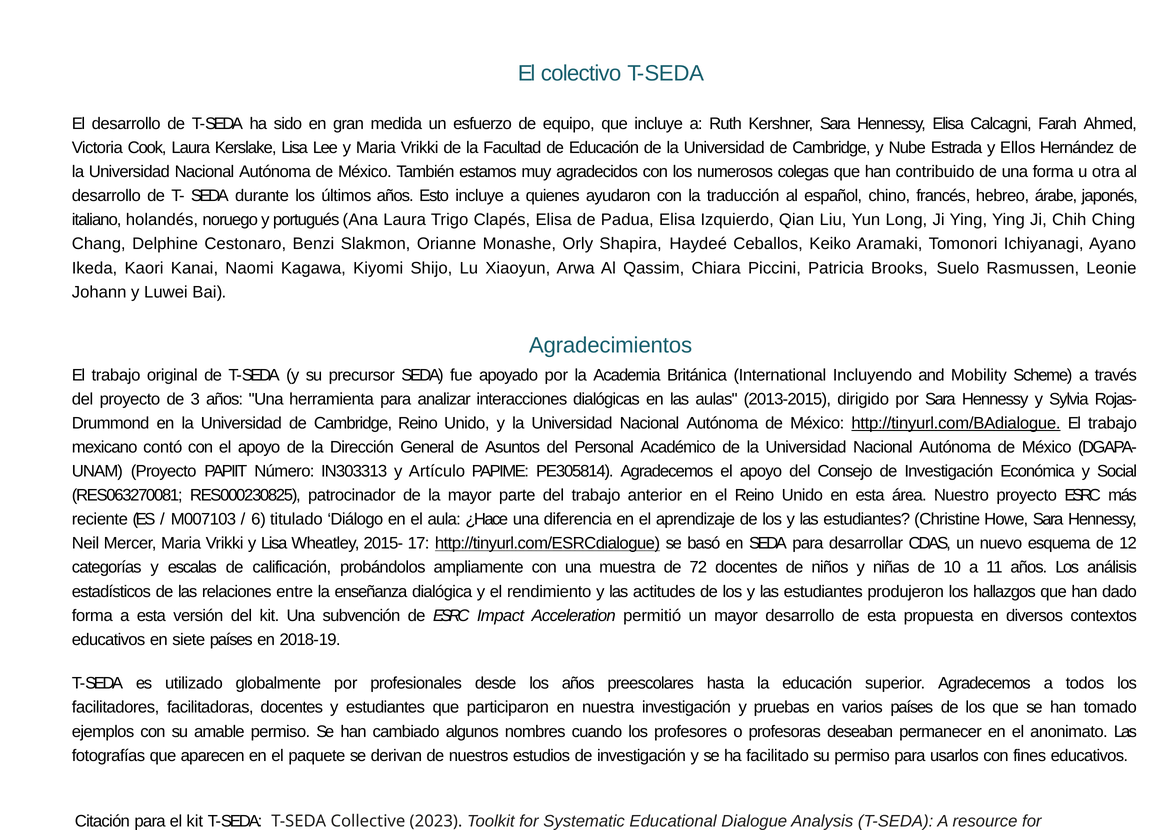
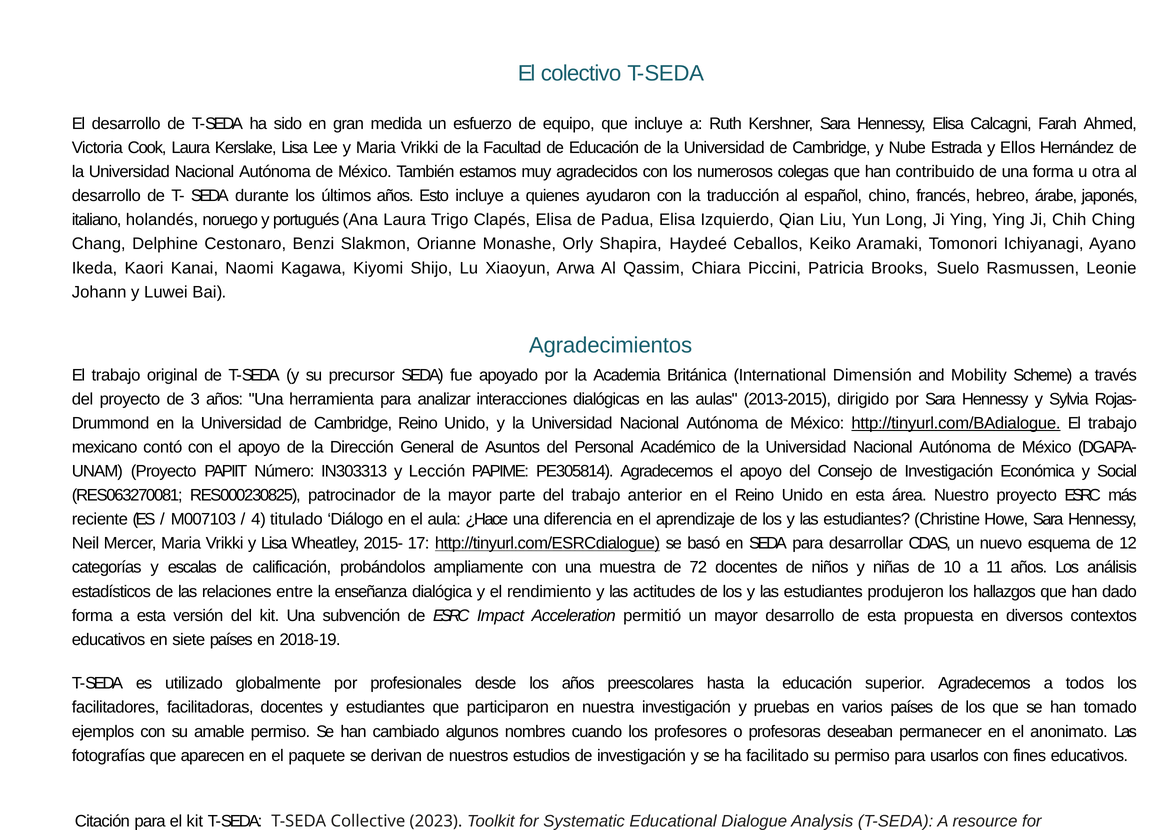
Incluyendo: Incluyendo -> Dimensión
Artículo: Artículo -> Lección
6: 6 -> 4
